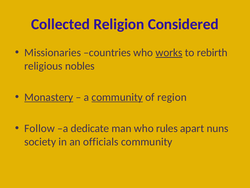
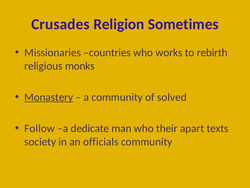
Collected: Collected -> Crusades
Considered: Considered -> Sometimes
works underline: present -> none
nobles: nobles -> monks
community at (117, 97) underline: present -> none
region: region -> solved
rules: rules -> their
nuns: nuns -> texts
